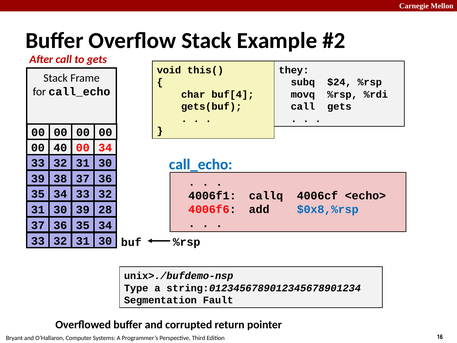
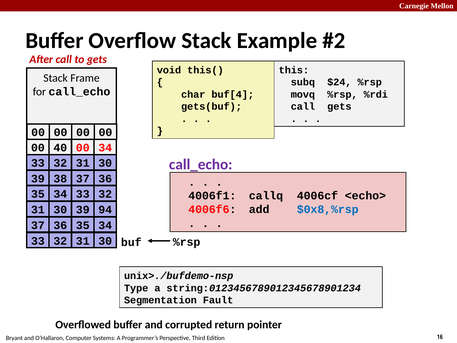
they: they -> this
call_echo at (201, 164) colour: blue -> purple
28: 28 -> 94
